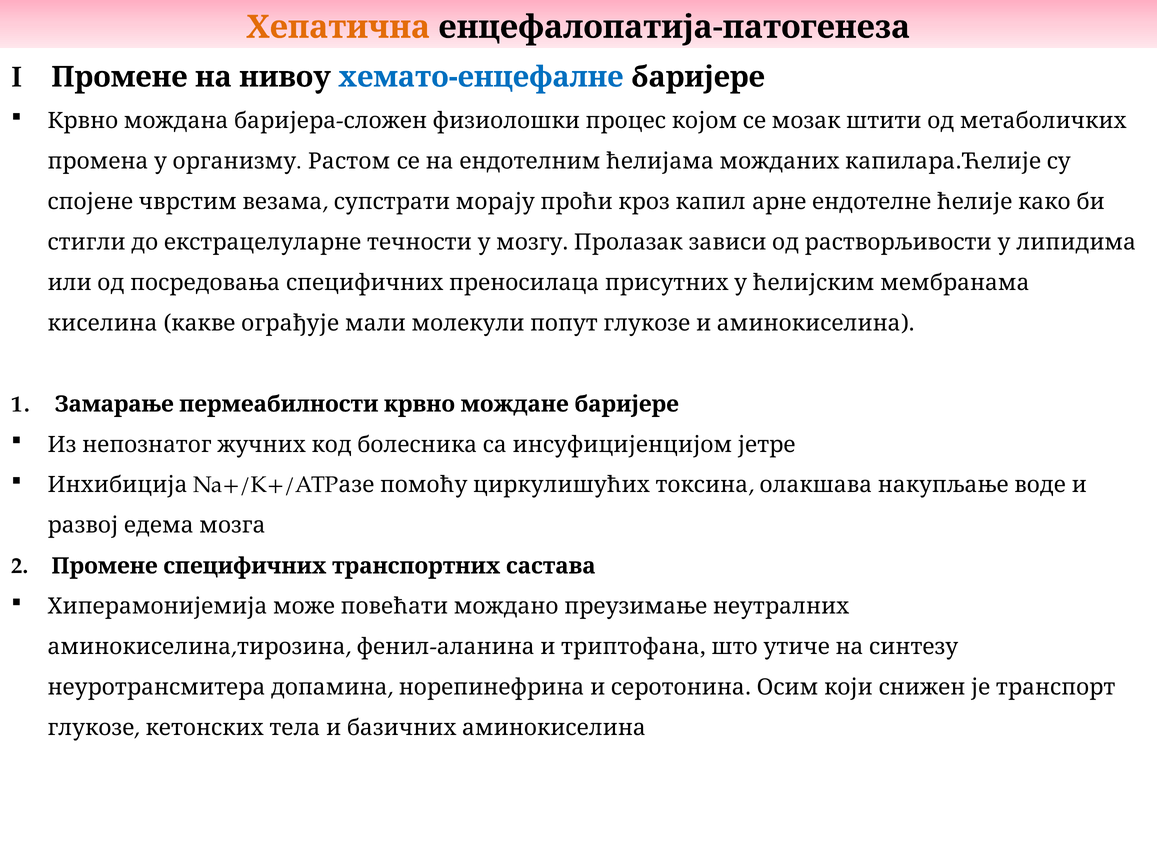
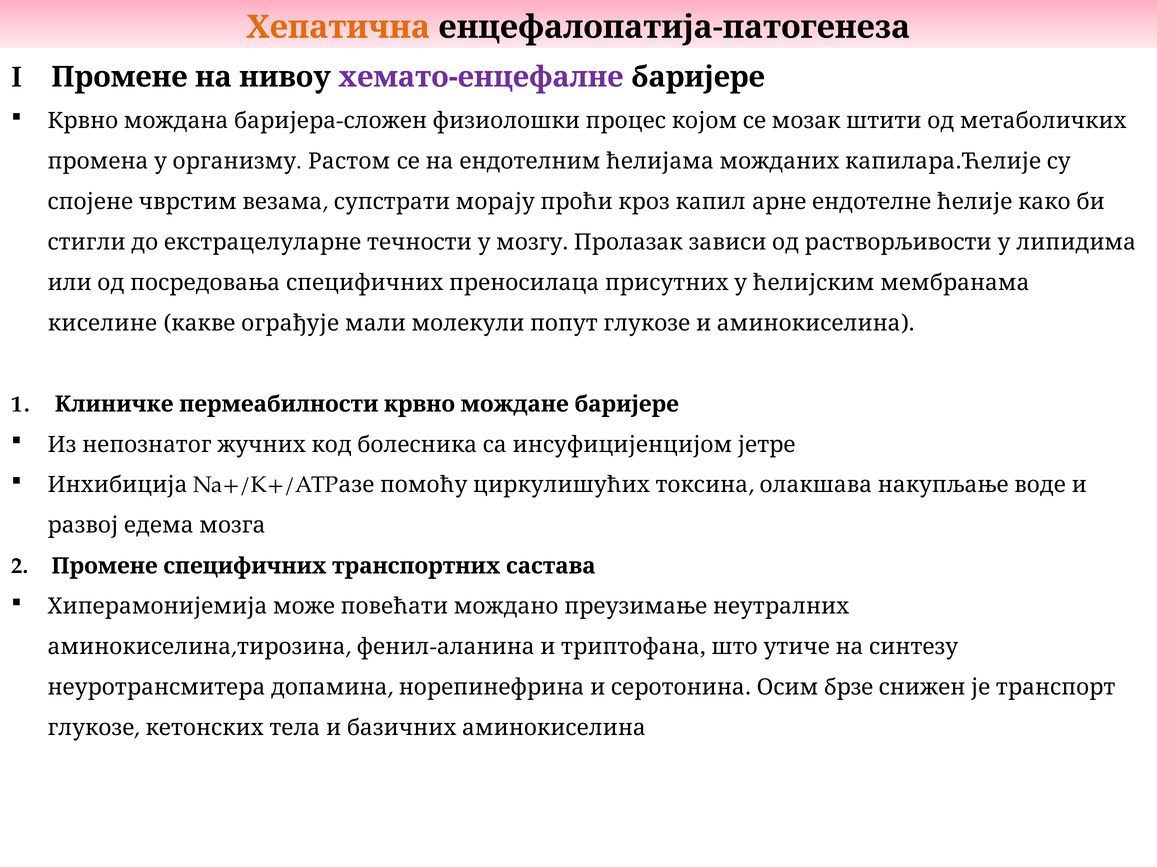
хемато-енцефалне colour: blue -> purple
киселина: киселина -> киселине
Замарање: Замарање -> Клиничке
који: који -> брзе
